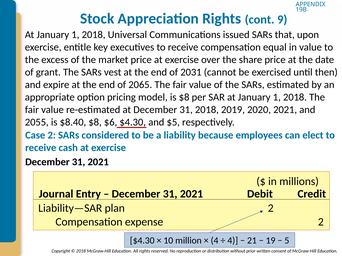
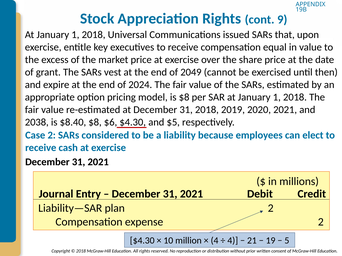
2031: 2031 -> 2049
2065: 2065 -> 2024
2055: 2055 -> 2038
